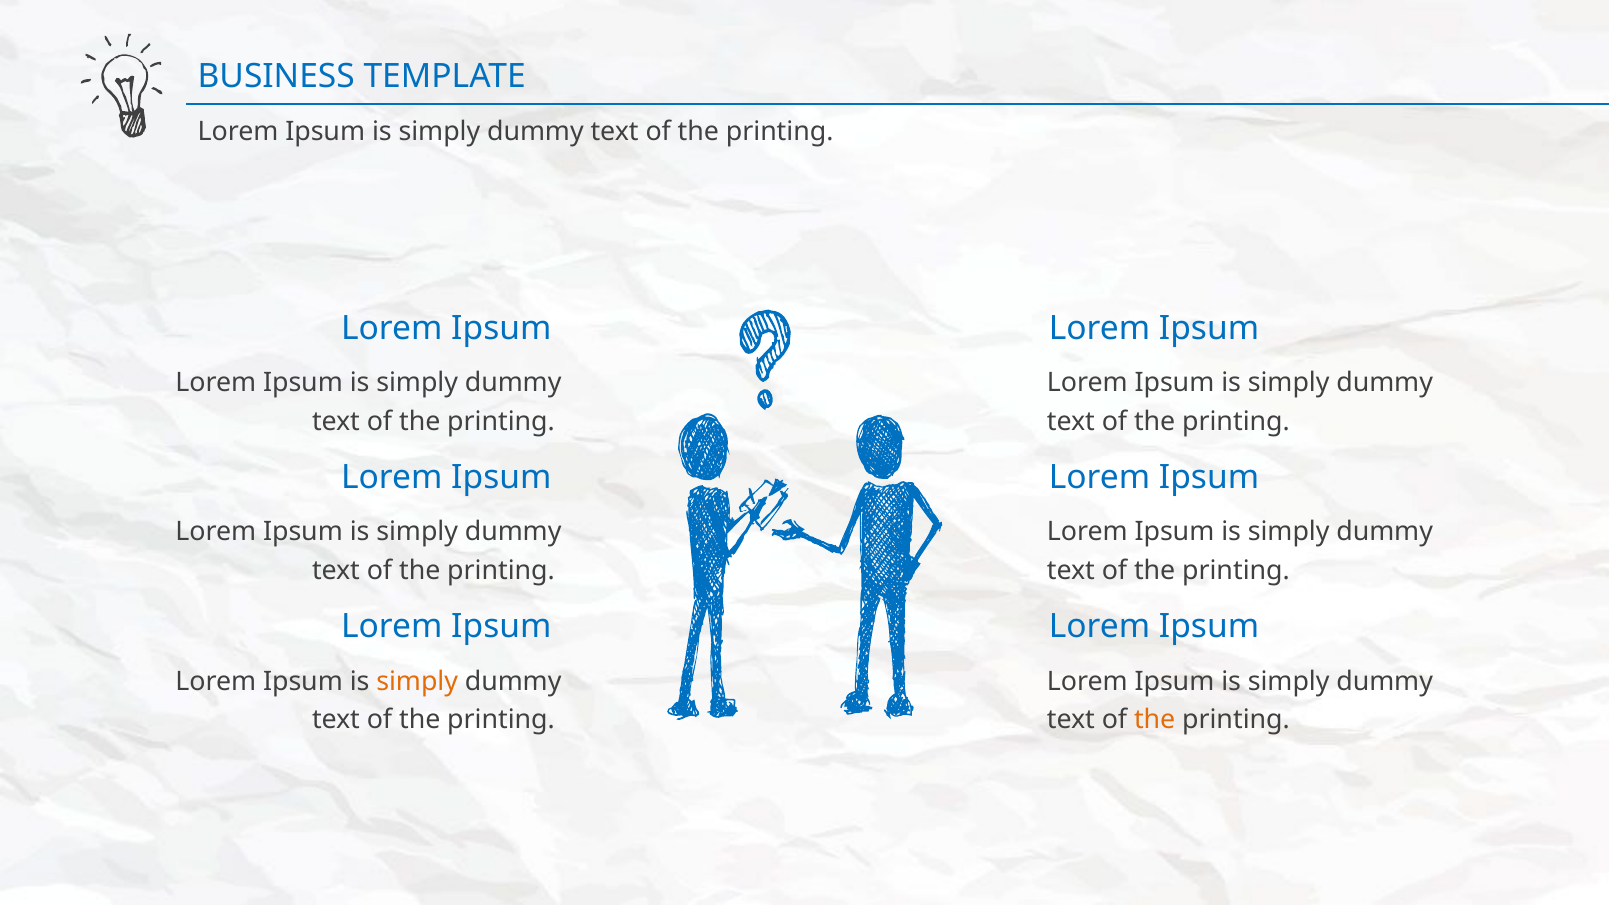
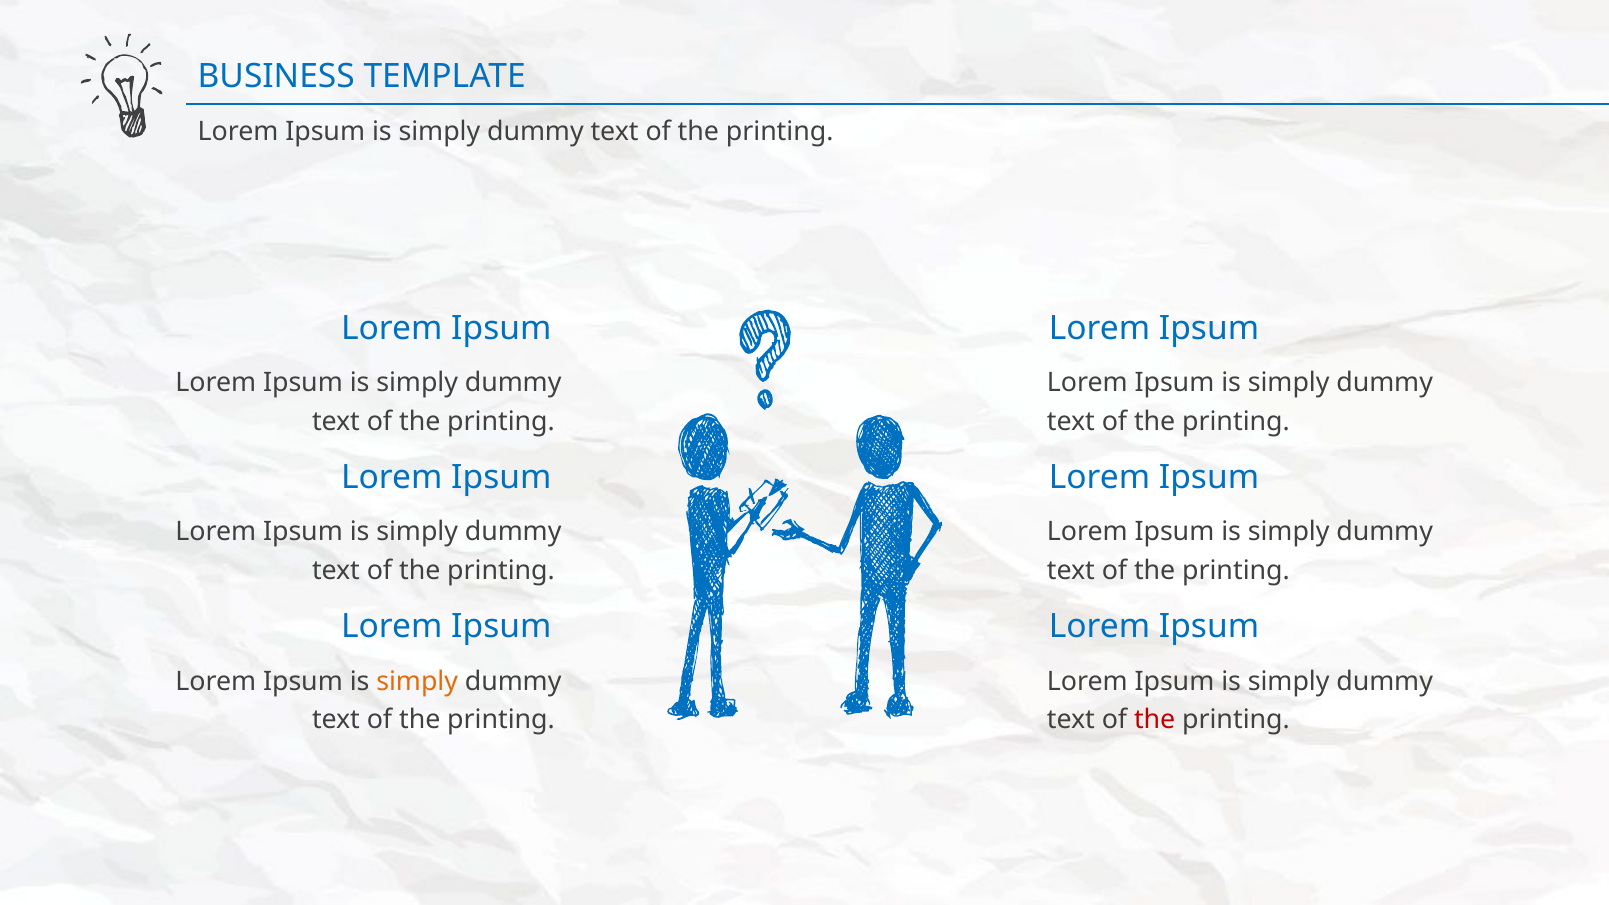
the at (1155, 720) colour: orange -> red
